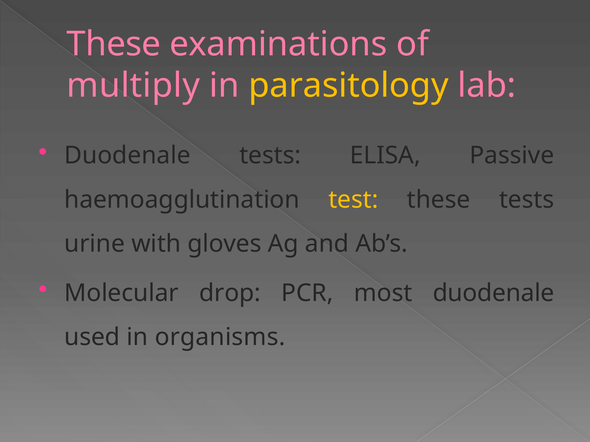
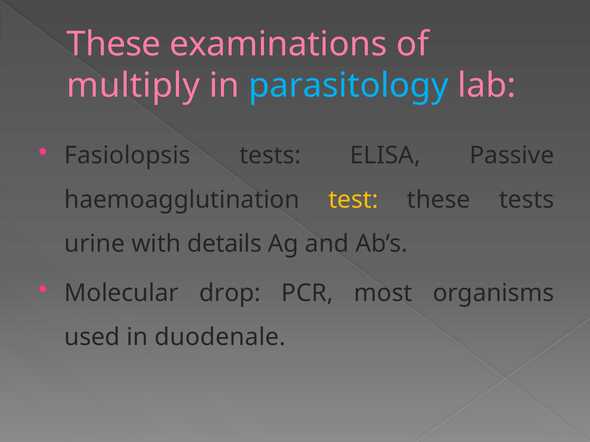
parasitology colour: yellow -> light blue
Duodenale at (127, 156): Duodenale -> Fasiolopsis
gloves: gloves -> details
most duodenale: duodenale -> organisms
organisms: organisms -> duodenale
